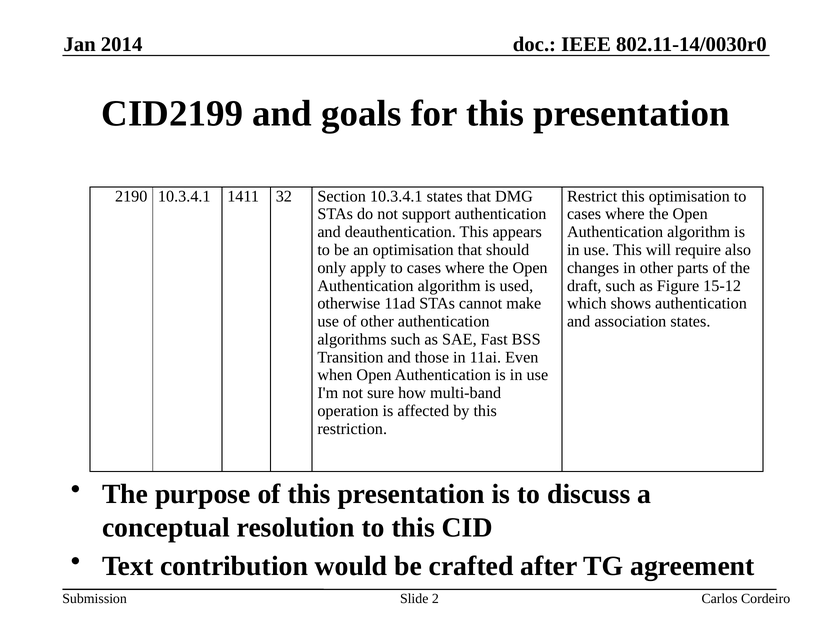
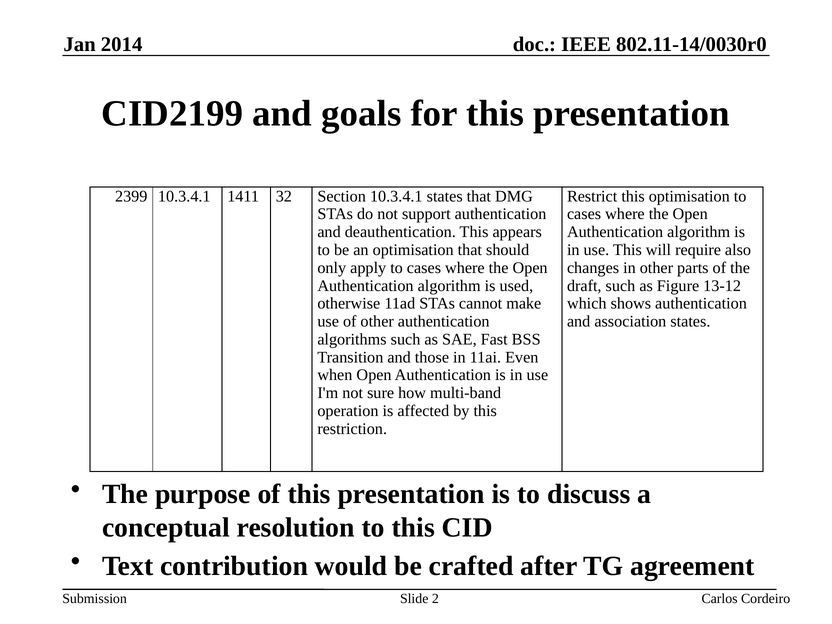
2190: 2190 -> 2399
15-12: 15-12 -> 13-12
